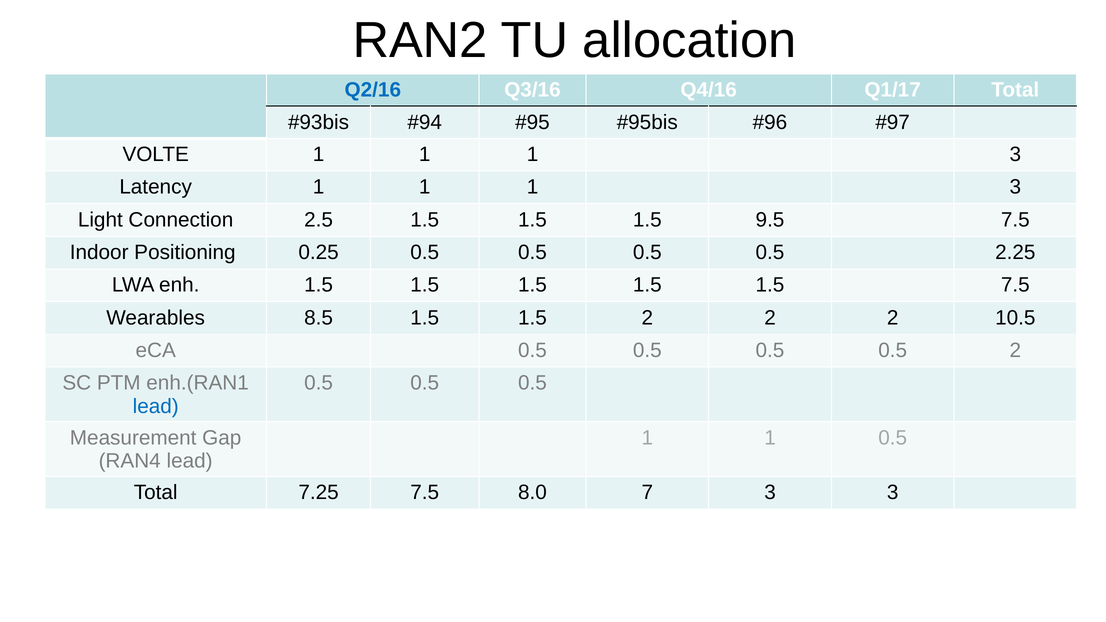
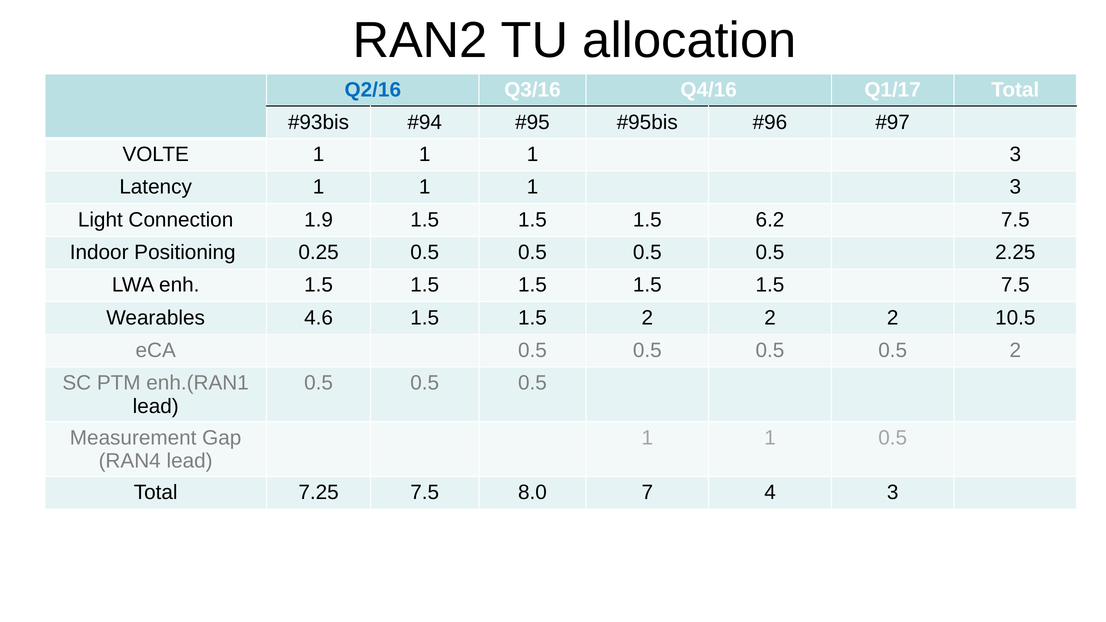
2.5: 2.5 -> 1.9
9.5: 9.5 -> 6.2
8.5: 8.5 -> 4.6
lead at (156, 406) colour: blue -> black
7 3: 3 -> 4
